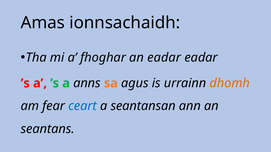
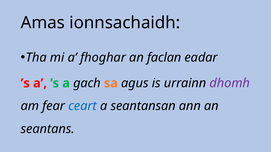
an eadar: eadar -> faclan
anns: anns -> gach
dhomh colour: orange -> purple
